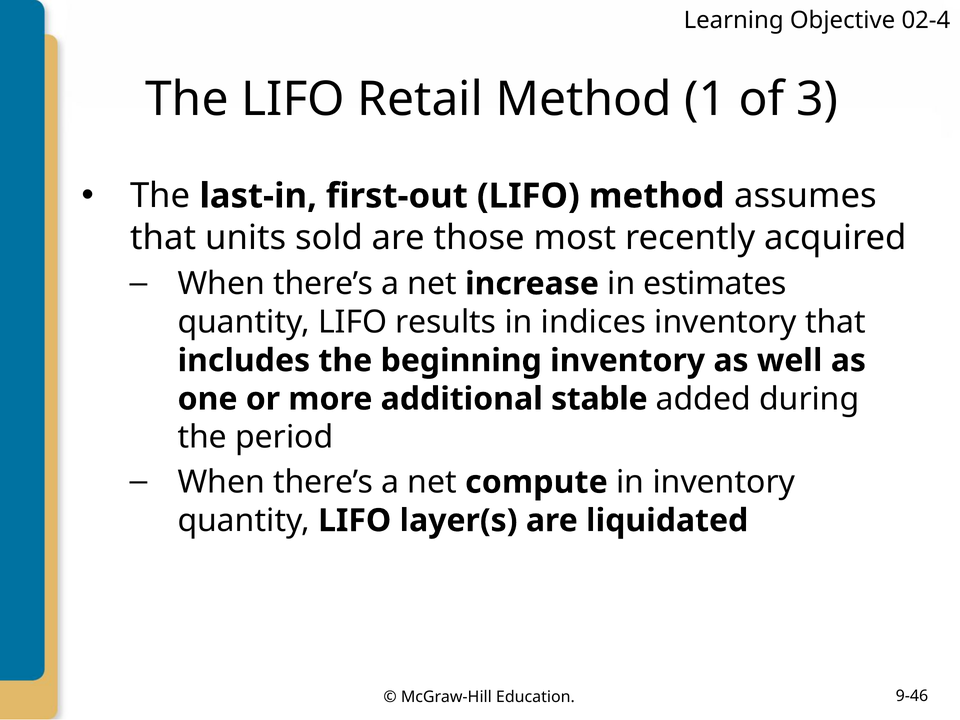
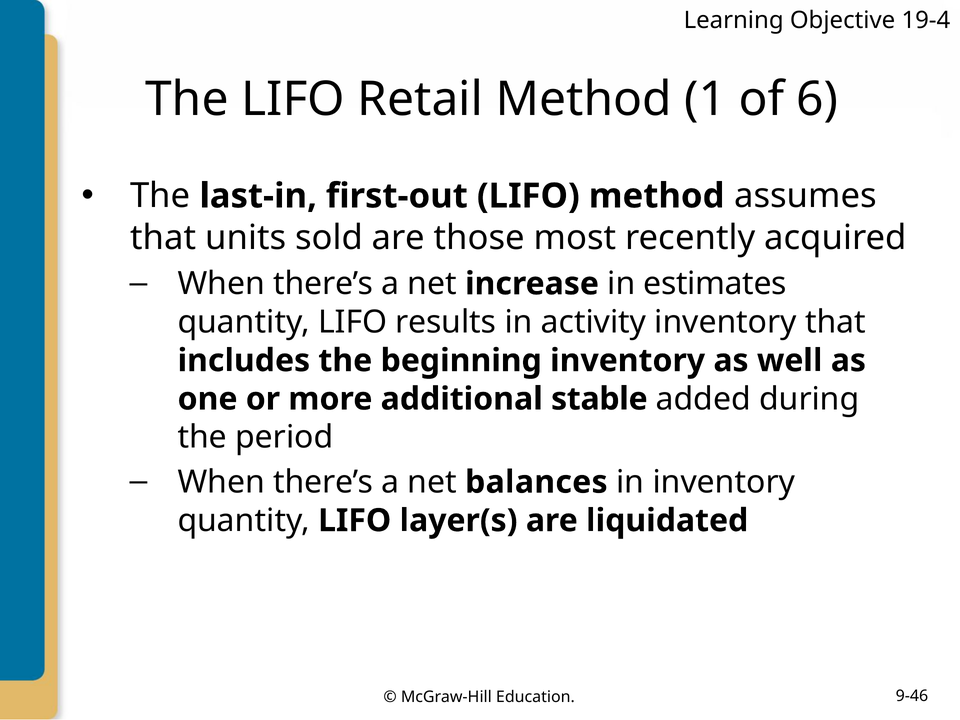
02-4: 02-4 -> 19-4
3: 3 -> 6
indices: indices -> activity
compute: compute -> balances
